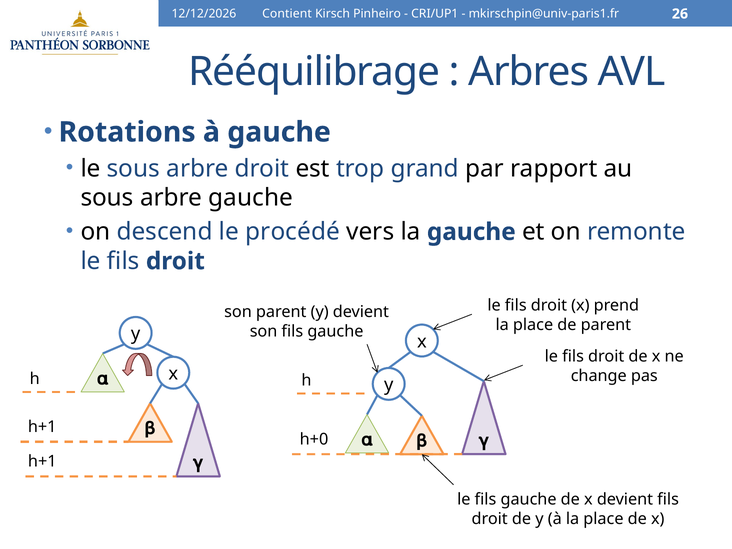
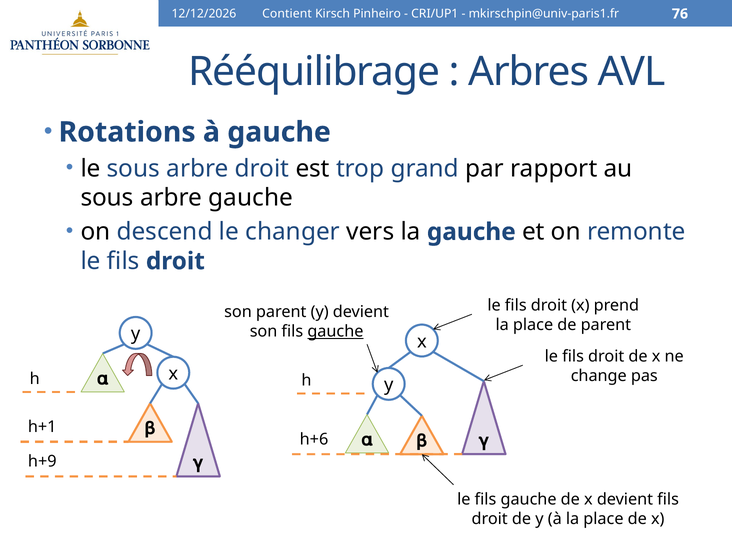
26: 26 -> 76
procédé: procédé -> changer
gauche at (335, 332) underline: none -> present
h+0: h+0 -> h+6
h+1 at (42, 461): h+1 -> h+9
